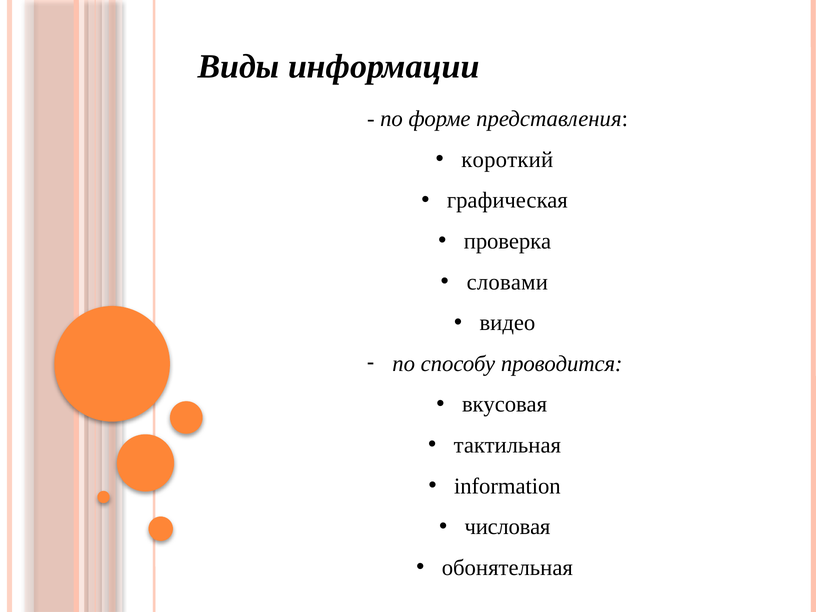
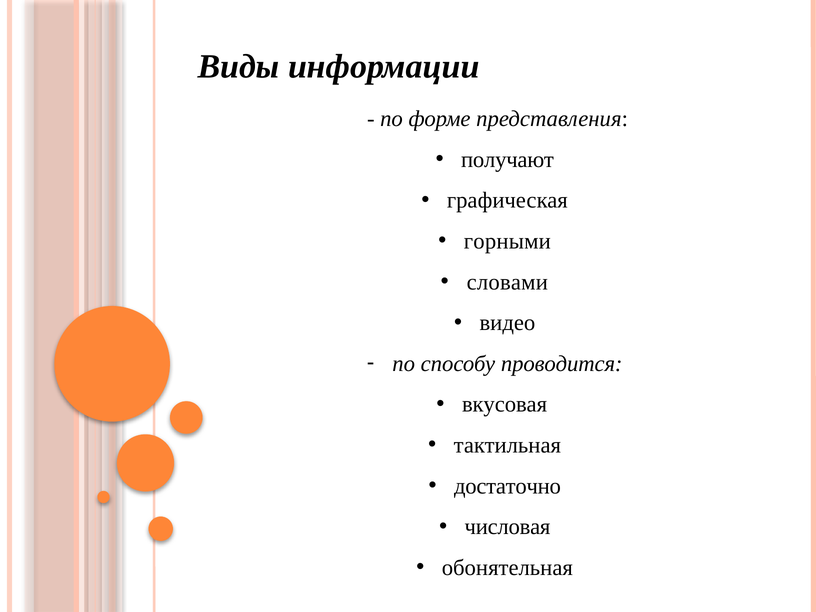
короткий: короткий -> получают
проверка: проверка -> горными
information: information -> достаточно
